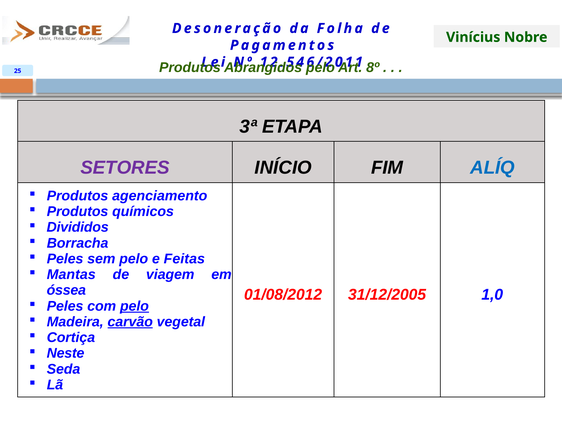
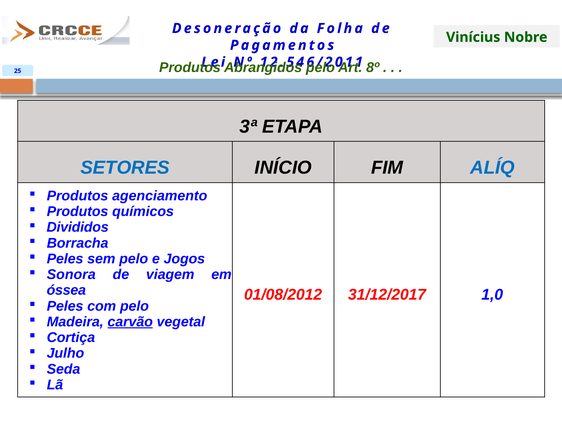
SETORES colour: purple -> blue
Feitas: Feitas -> Jogos
Mantas: Mantas -> Sonora
31/12/2005: 31/12/2005 -> 31/12/2017
pelo at (134, 306) underline: present -> none
Neste: Neste -> Julho
